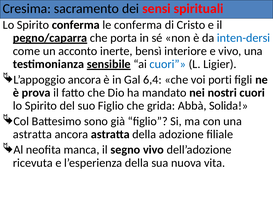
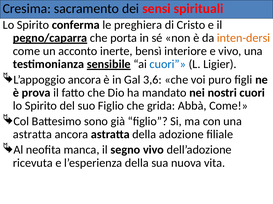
le conferma: conferma -> preghiera
inten-dersi colour: blue -> orange
6,4: 6,4 -> 3,6
porti: porti -> puro
Abbà Solida: Solida -> Come
